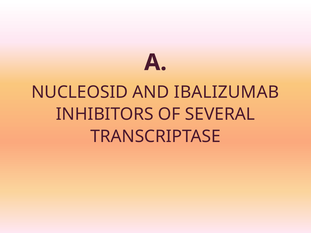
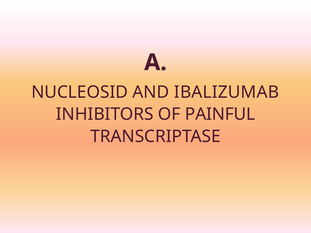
SEVERAL: SEVERAL -> PAINFUL
